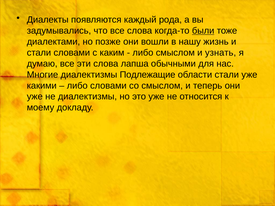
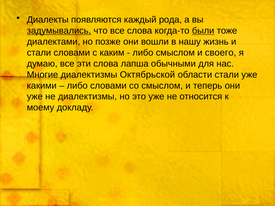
задумывались underline: none -> present
узнать: узнать -> своего
Подлежащие: Подлежащие -> Октябрьской
